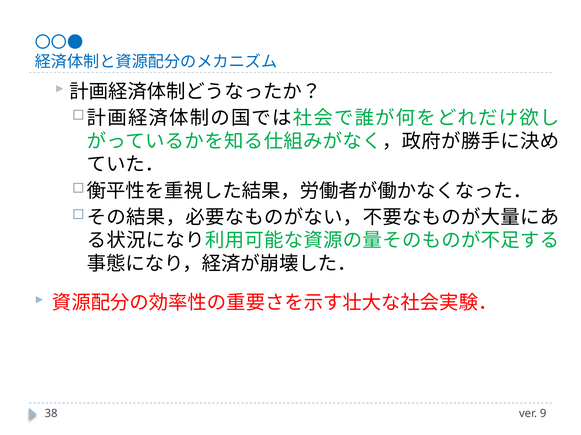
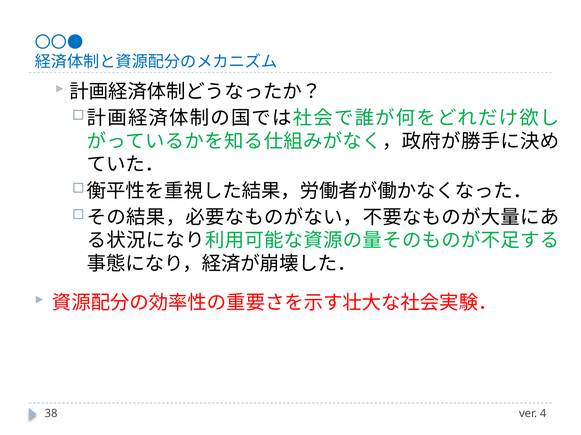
9: 9 -> 4
